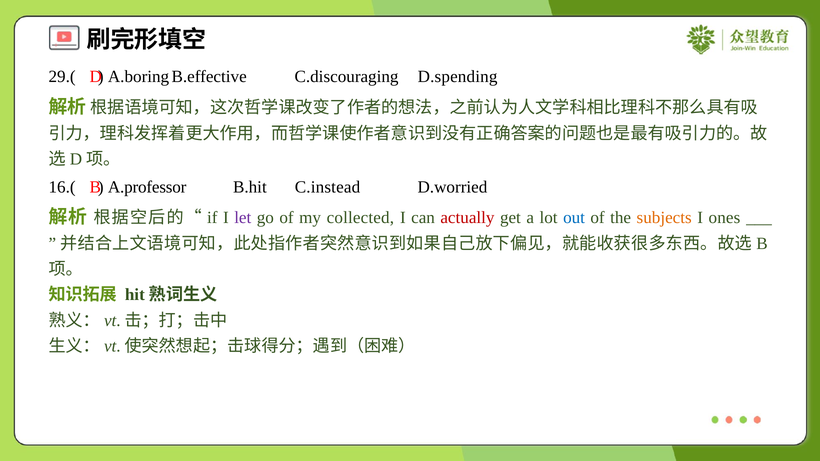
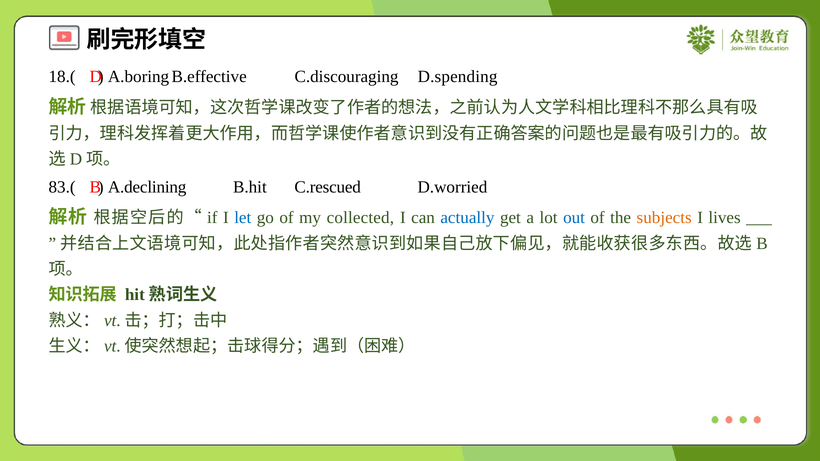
29.(: 29.( -> 18.(
16.(: 16.( -> 83.(
A.professor: A.professor -> A.declining
C.instead: C.instead -> C.rescued
let colour: purple -> blue
actually colour: red -> blue
ones: ones -> lives
